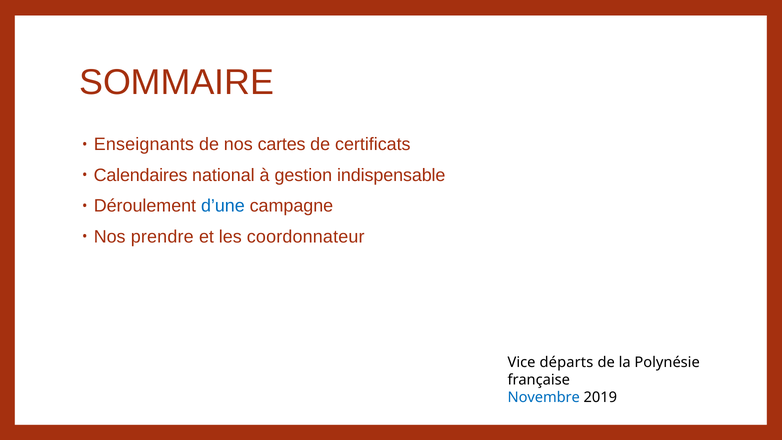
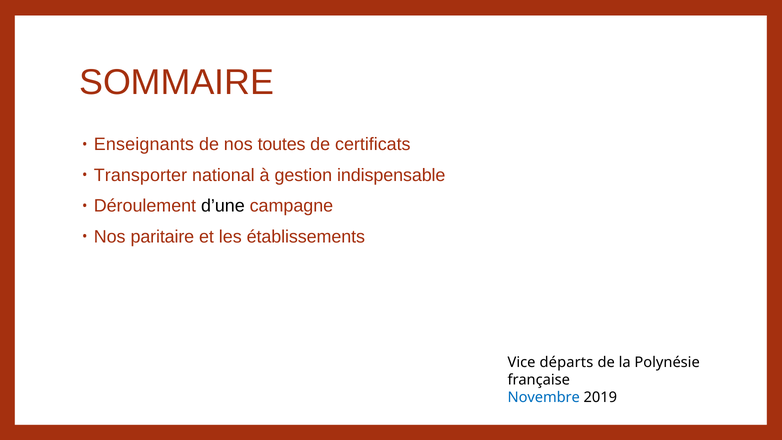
cartes: cartes -> toutes
Calendaires: Calendaires -> Transporter
d’une colour: blue -> black
prendre: prendre -> paritaire
coordonnateur: coordonnateur -> établissements
